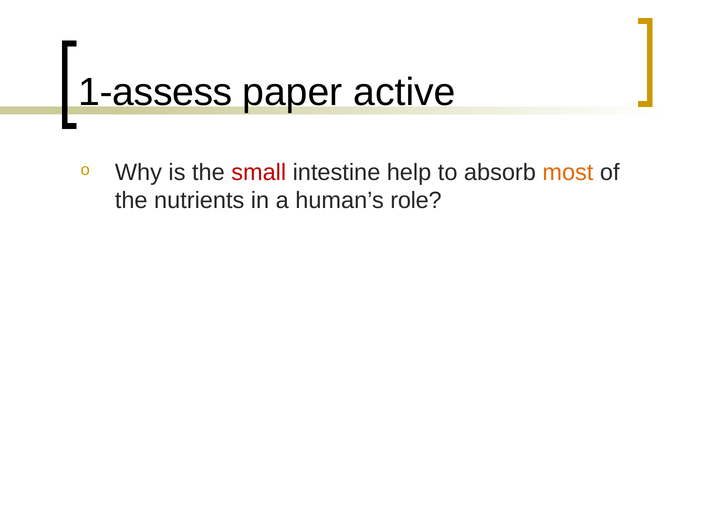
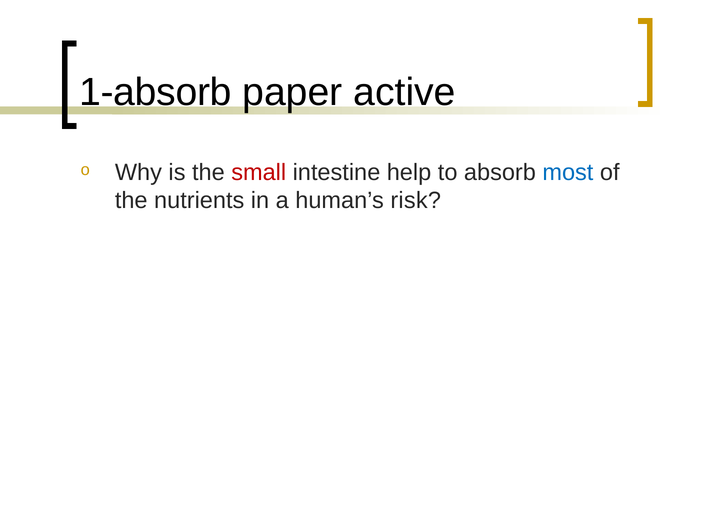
1-assess: 1-assess -> 1-absorb
most colour: orange -> blue
role: role -> risk
